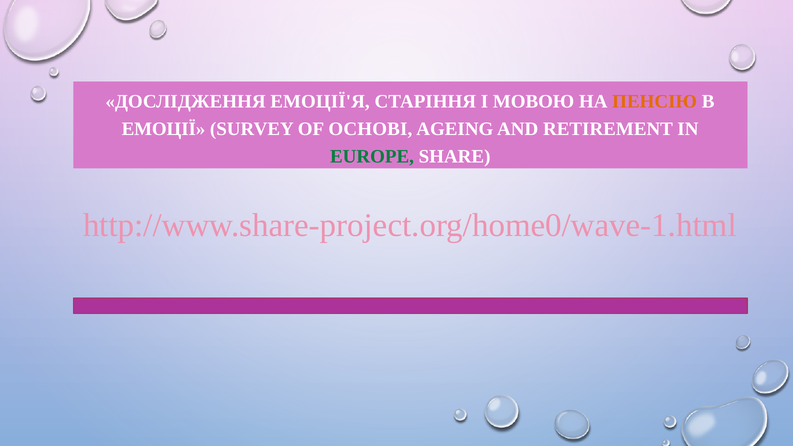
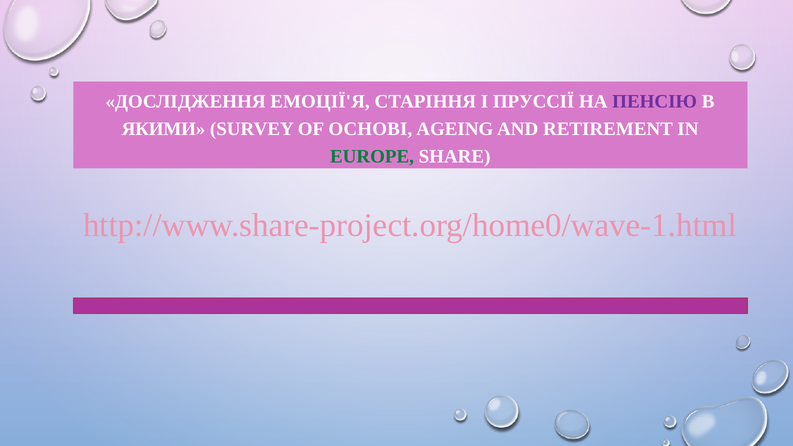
МОВОЮ: МОВОЮ -> ПРУССІЇ
ПЕНСІЮ colour: orange -> purple
ЕМОЦІЇ: ЕМОЦІЇ -> ЯКИМИ
